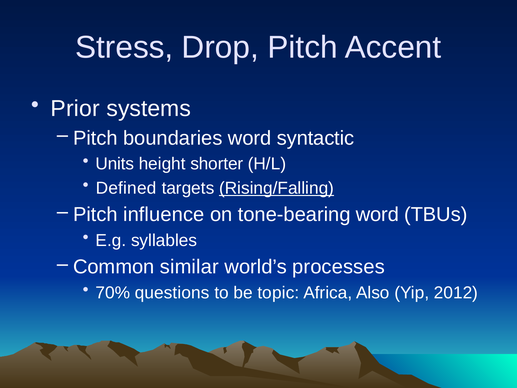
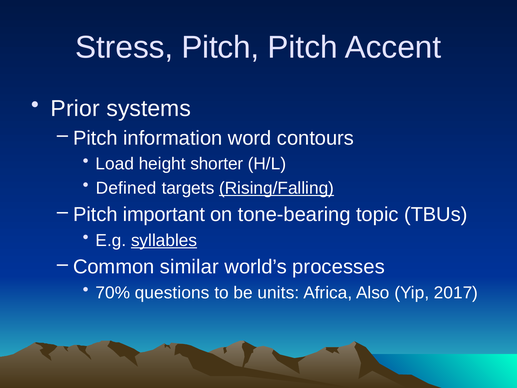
Stress Drop: Drop -> Pitch
boundaries: boundaries -> information
syntactic: syntactic -> contours
Units: Units -> Load
influence: influence -> important
tone-bearing word: word -> topic
syllables underline: none -> present
topic: topic -> units
2012: 2012 -> 2017
